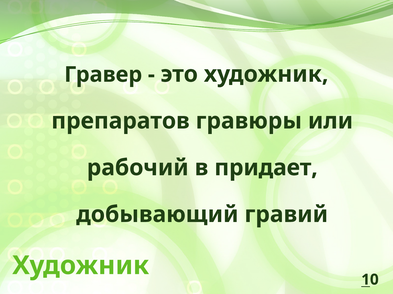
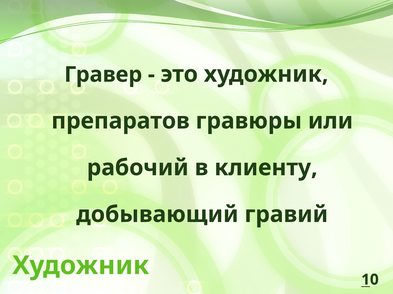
придает: придает -> клиенту
